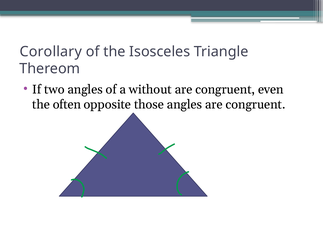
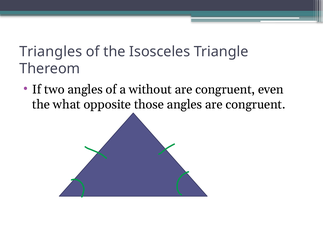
Corollary: Corollary -> Triangles
often: often -> what
